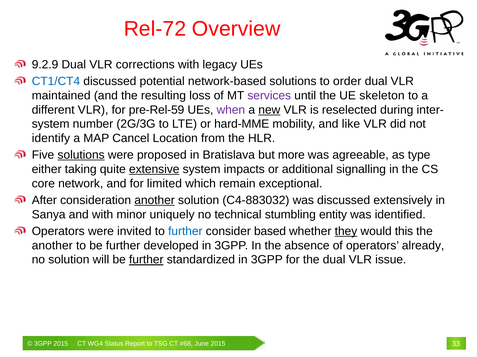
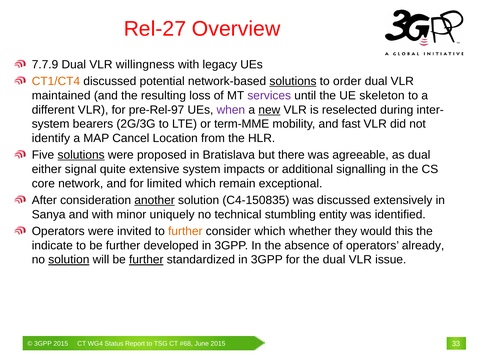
Rel-72: Rel-72 -> Rel-27
9.2.9: 9.2.9 -> 7.7.9
corrections: corrections -> willingness
CT1/CT4 colour: blue -> orange
solutions at (293, 81) underline: none -> present
pre-Rel-59: pre-Rel-59 -> pre-Rel-97
number: number -> bearers
hard-MME: hard-MME -> term-MME
like: like -> fast
more: more -> there
as type: type -> dual
taking: taking -> signal
extensive underline: present -> none
C4-883032: C4-883032 -> C4-150835
further at (185, 232) colour: blue -> orange
consider based: based -> which
they underline: present -> none
another at (52, 246): another -> indicate
solution at (69, 260) underline: none -> present
